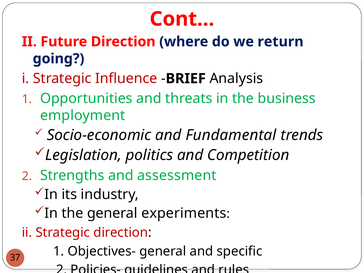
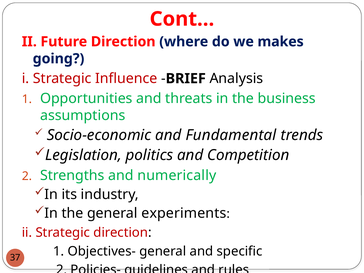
return: return -> makes
employment: employment -> assumptions
assessment: assessment -> numerically
